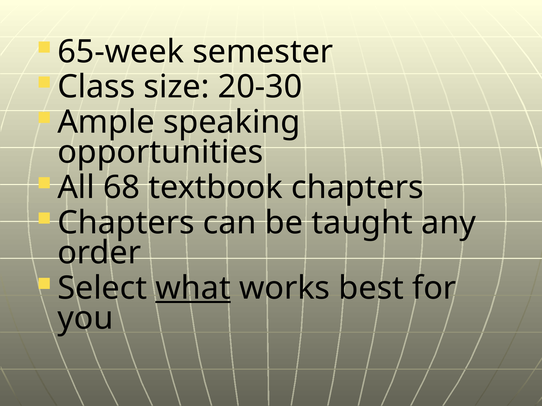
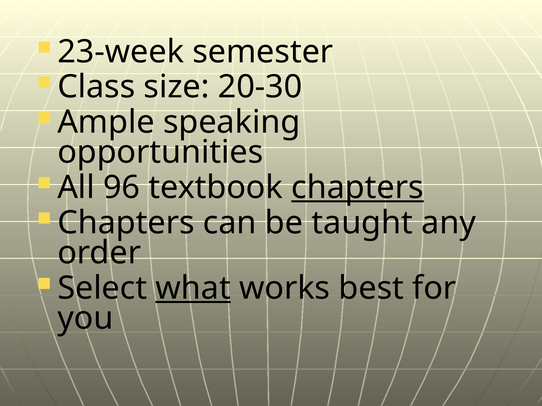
65-week: 65-week -> 23-week
68: 68 -> 96
chapters at (357, 188) underline: none -> present
